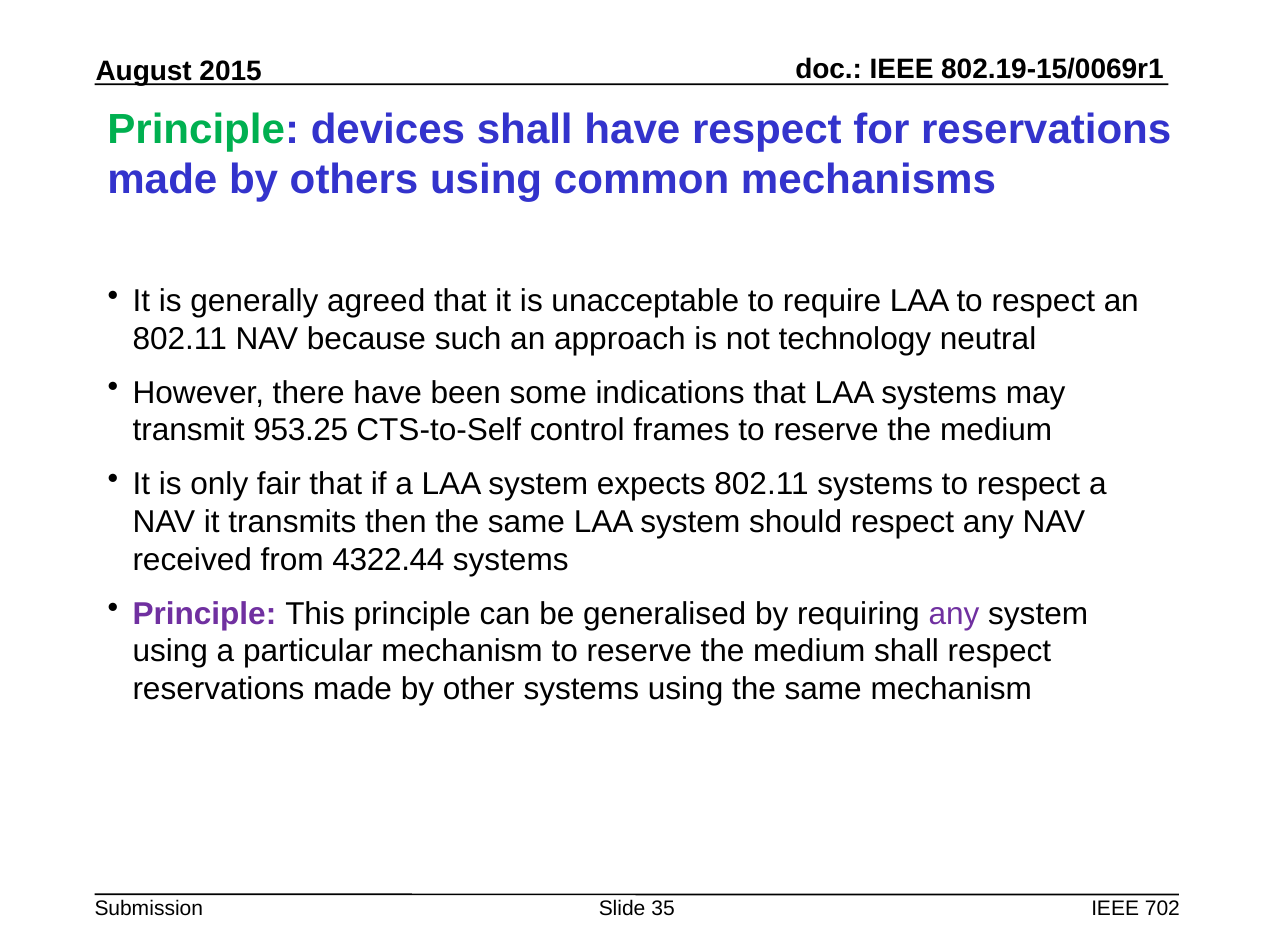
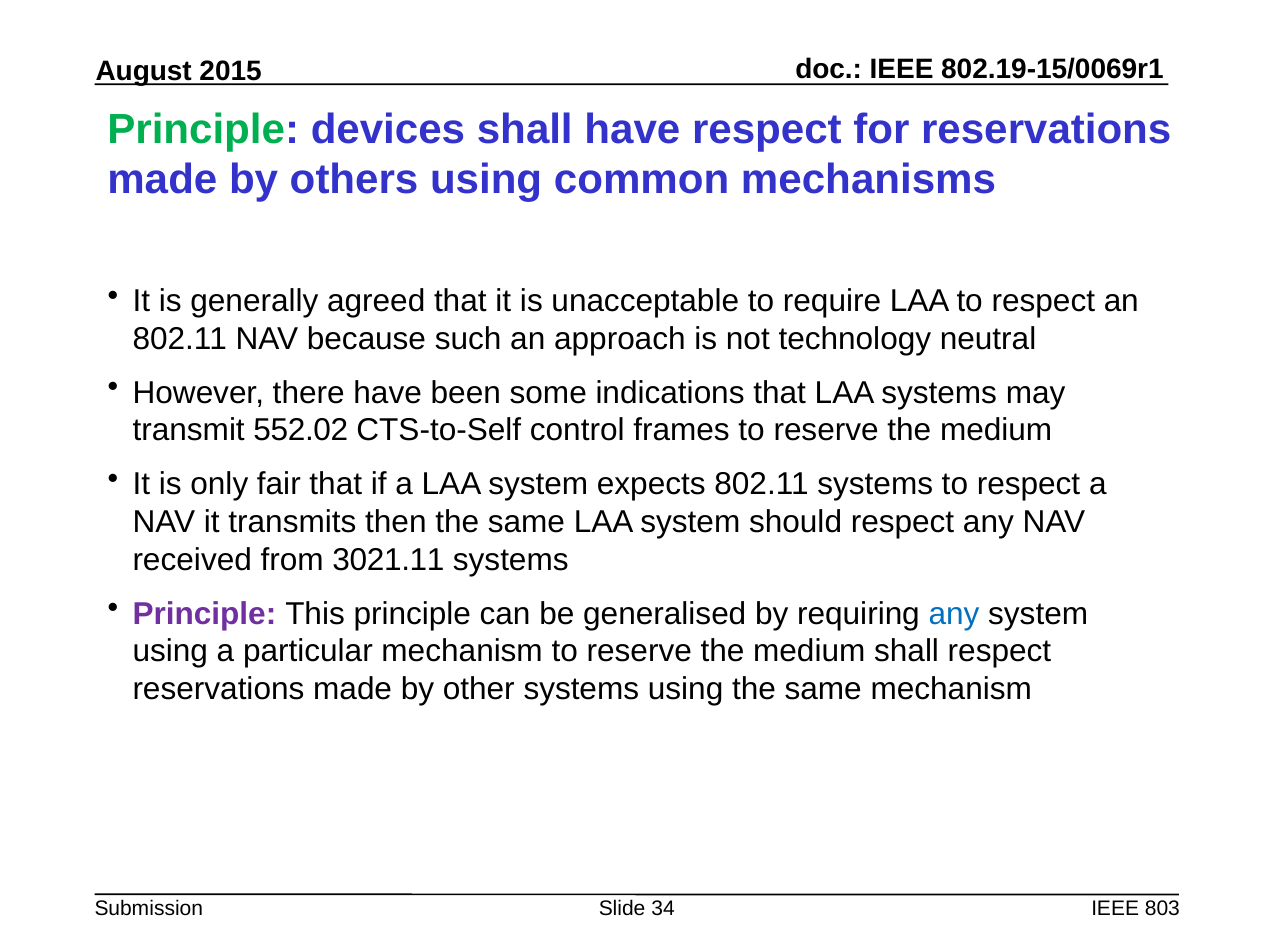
953.25: 953.25 -> 552.02
4322.44: 4322.44 -> 3021.11
any at (954, 614) colour: purple -> blue
35: 35 -> 34
702: 702 -> 803
